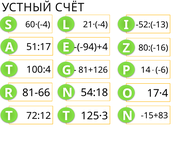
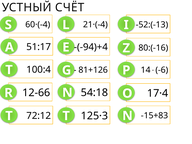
81-66: 81-66 -> 12-66
